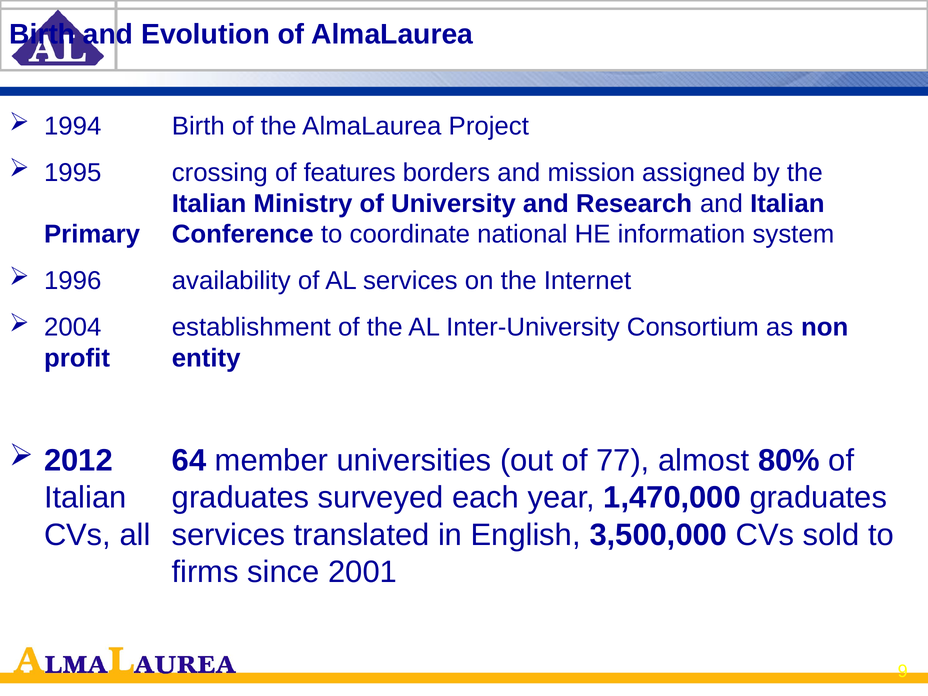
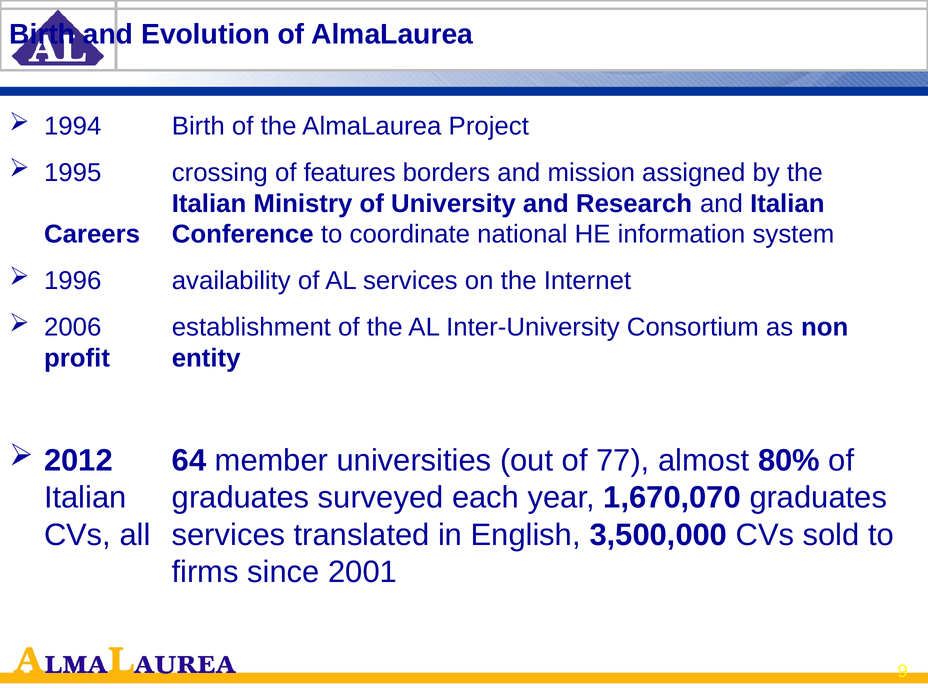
Primary: Primary -> Careers
2004: 2004 -> 2006
1,470,000: 1,470,000 -> 1,670,070
